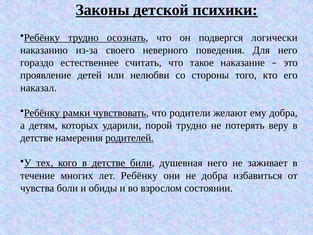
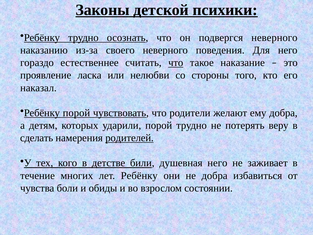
подвергся логически: логически -> неверного
что at (176, 63) underline: none -> present
детей: детей -> ласка
Ребёнку рамки: рамки -> порой
детстве at (37, 138): детстве -> сделать
